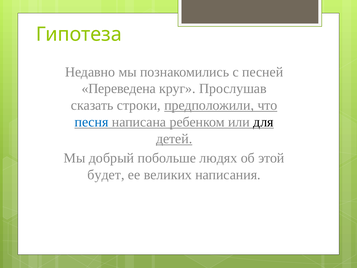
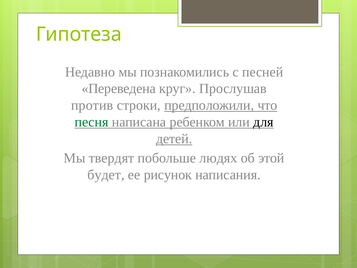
сказать: сказать -> против
песня colour: blue -> green
добрый: добрый -> твердят
великих: великих -> рисунок
